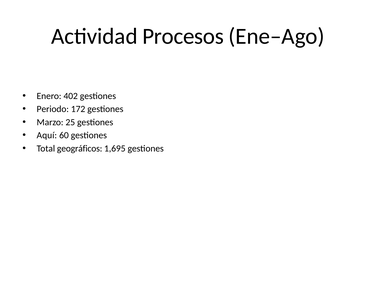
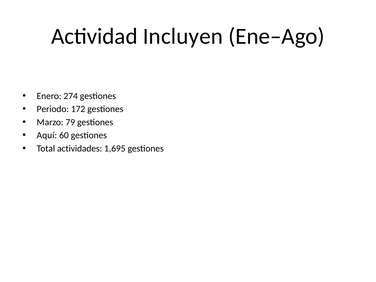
Procesos: Procesos -> Incluyen
402: 402 -> 274
25: 25 -> 79
geográficos: geográficos -> actividades
